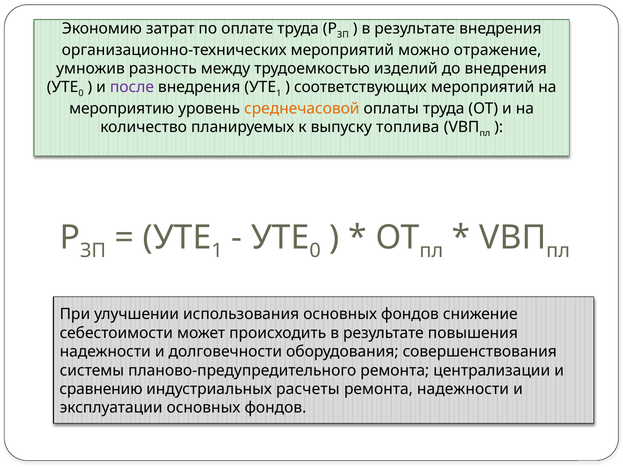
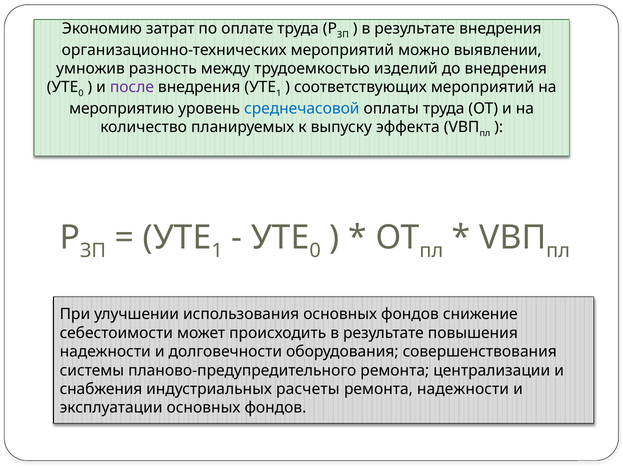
отражение: отражение -> выявлении
среднечасовой colour: orange -> blue
топлива: топлива -> эффекта
сравнению: сравнению -> снабжения
